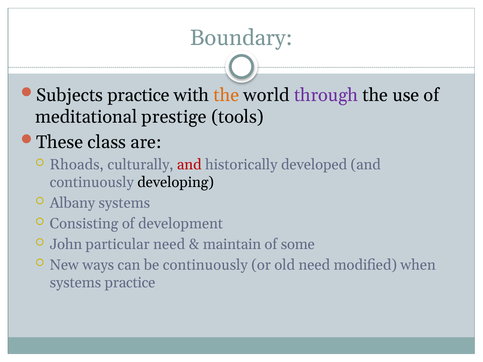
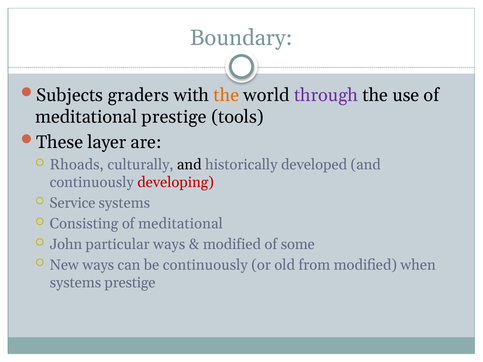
Subjects practice: practice -> graders
class: class -> layer
and at (189, 165) colour: red -> black
developing colour: black -> red
Albany: Albany -> Service
Consisting of development: development -> meditational
particular need: need -> ways
maintain at (232, 244): maintain -> modified
old need: need -> from
systems practice: practice -> prestige
